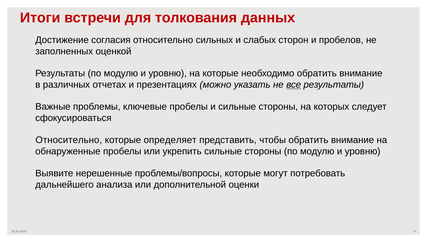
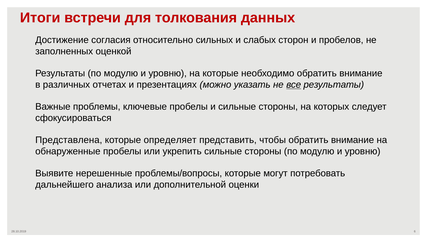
Относительно at (69, 140): Относительно -> Представлена
